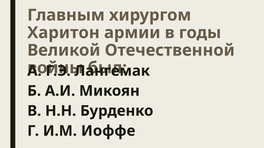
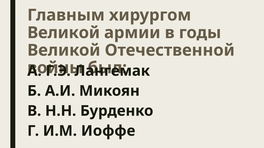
Харитон at (63, 33): Харитон -> Великой
